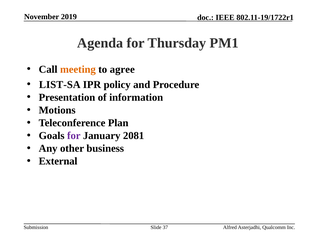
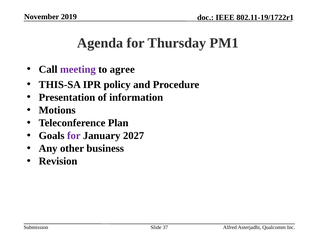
meeting colour: orange -> purple
LIST-SA: LIST-SA -> THIS-SA
2081: 2081 -> 2027
External: External -> Revision
